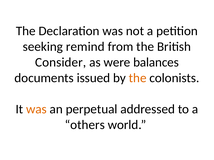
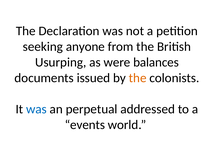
remind: remind -> anyone
Consider: Consider -> Usurping
was at (36, 110) colour: orange -> blue
others: others -> events
